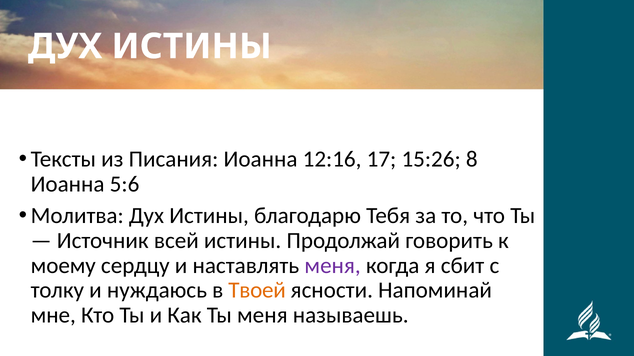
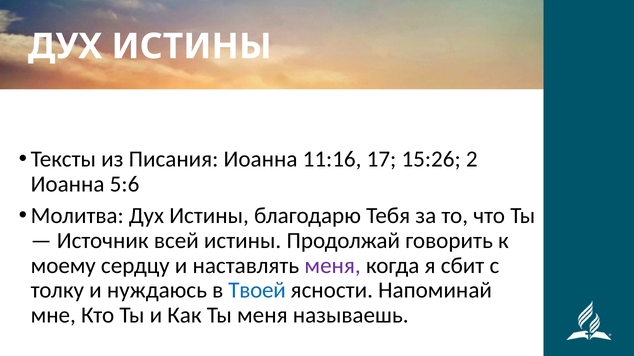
12:16: 12:16 -> 11:16
8: 8 -> 2
Твоей colour: orange -> blue
